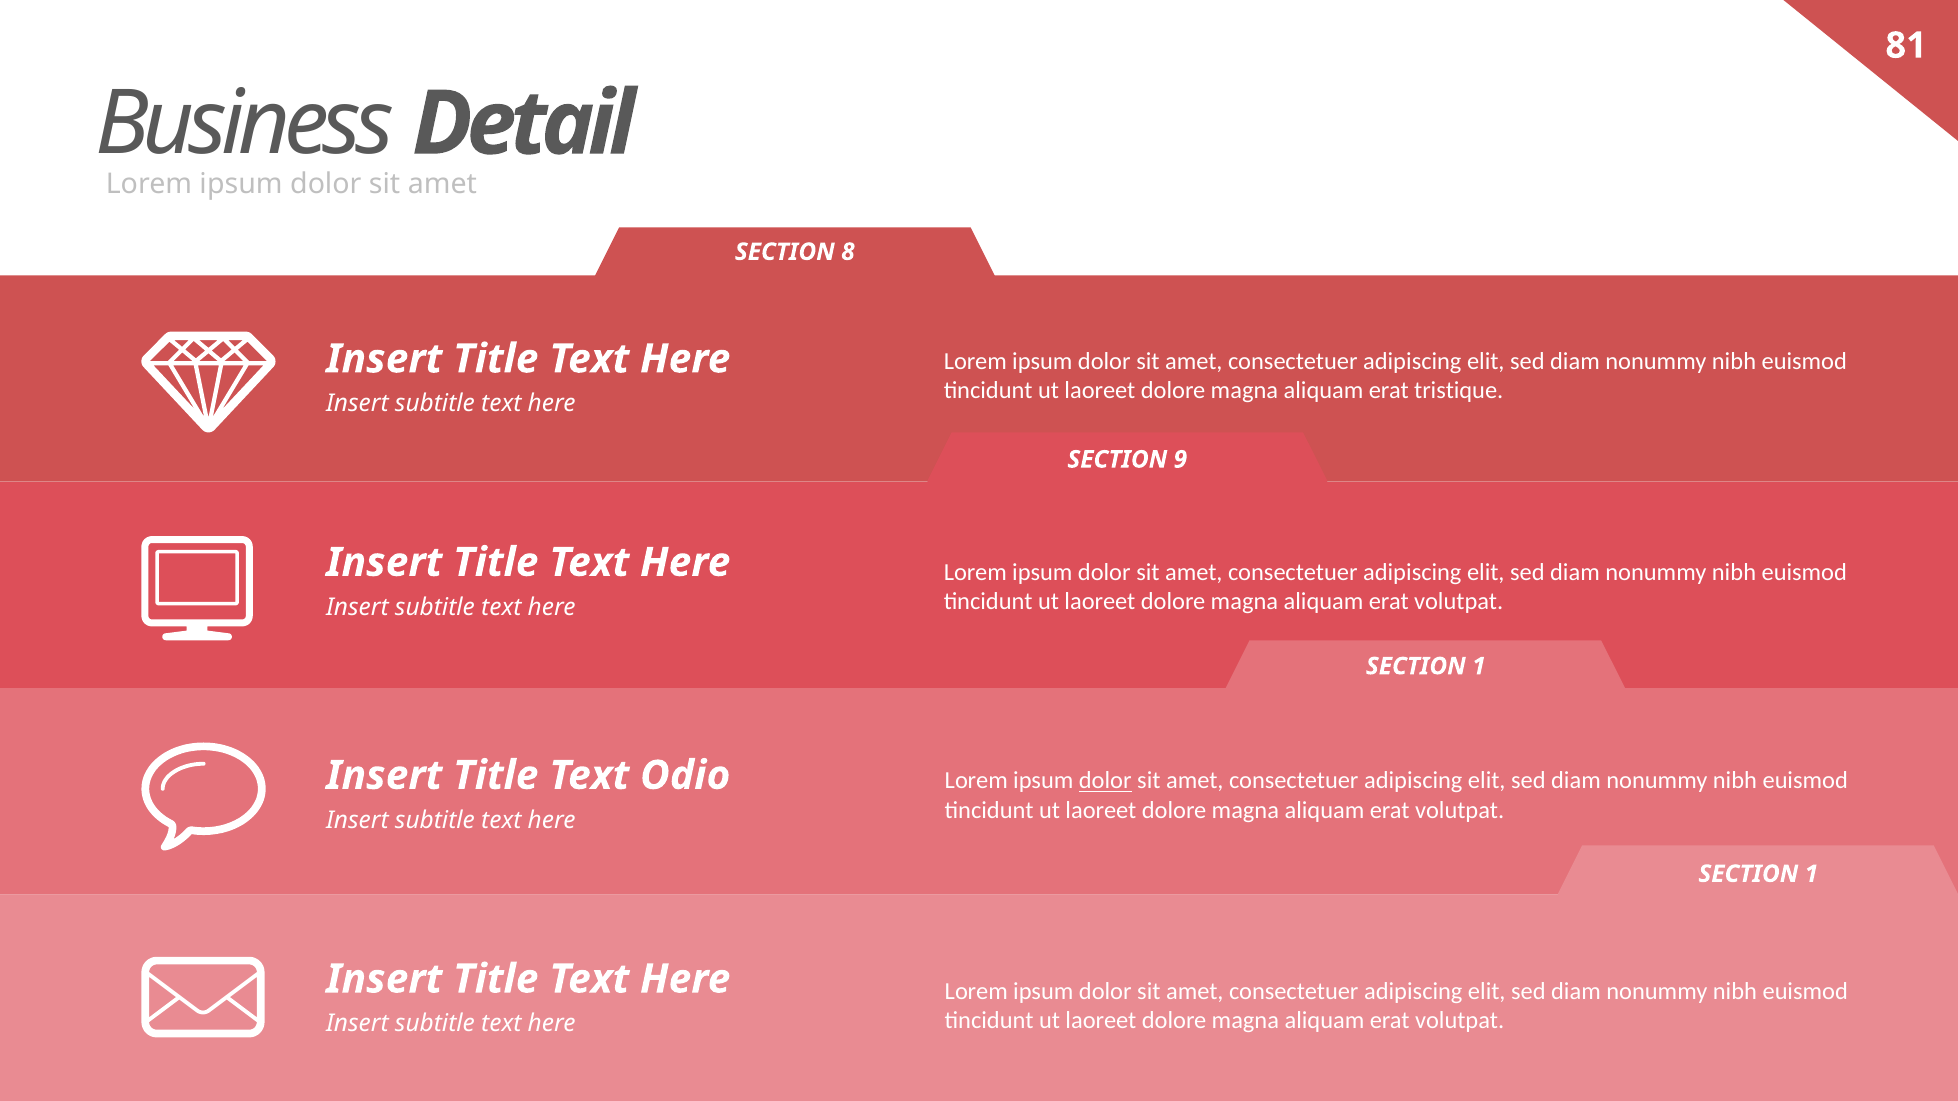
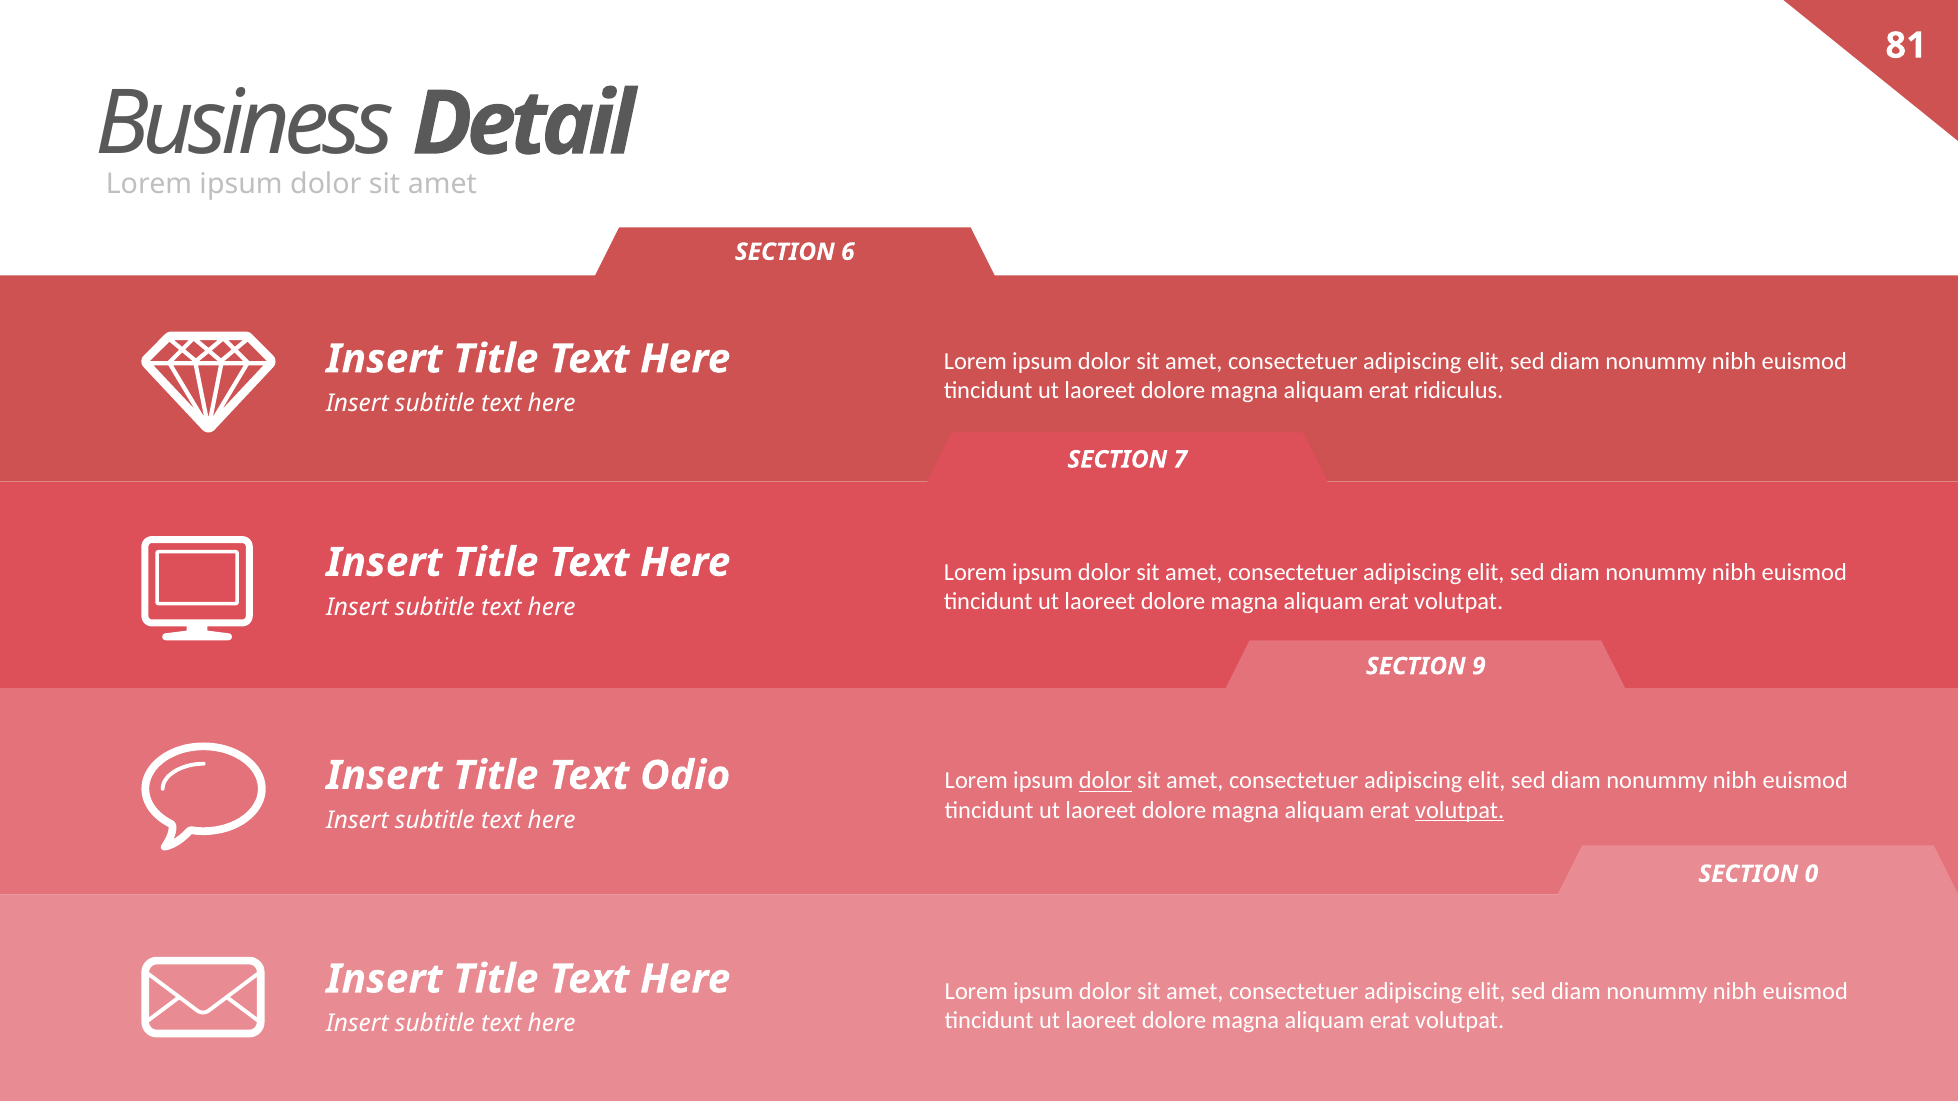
8: 8 -> 6
tristique: tristique -> ridiculus
9: 9 -> 7
1 at (1479, 666): 1 -> 9
volutpat at (1460, 810) underline: none -> present
1 at (1811, 874): 1 -> 0
